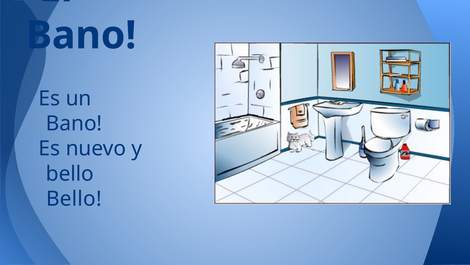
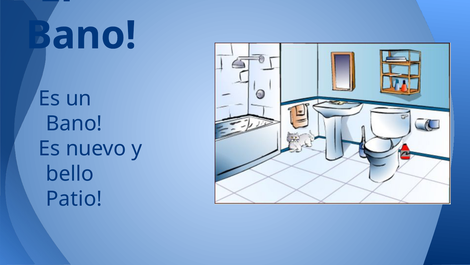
Bello at (74, 199): Bello -> Patio
